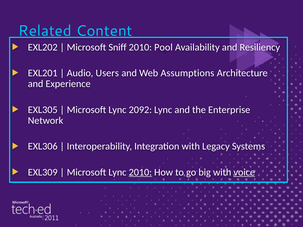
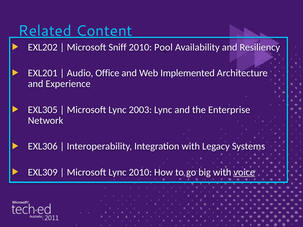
Users: Users -> Office
Assumptions: Assumptions -> Implemented
2092: 2092 -> 2003
2010 at (140, 172) underline: present -> none
